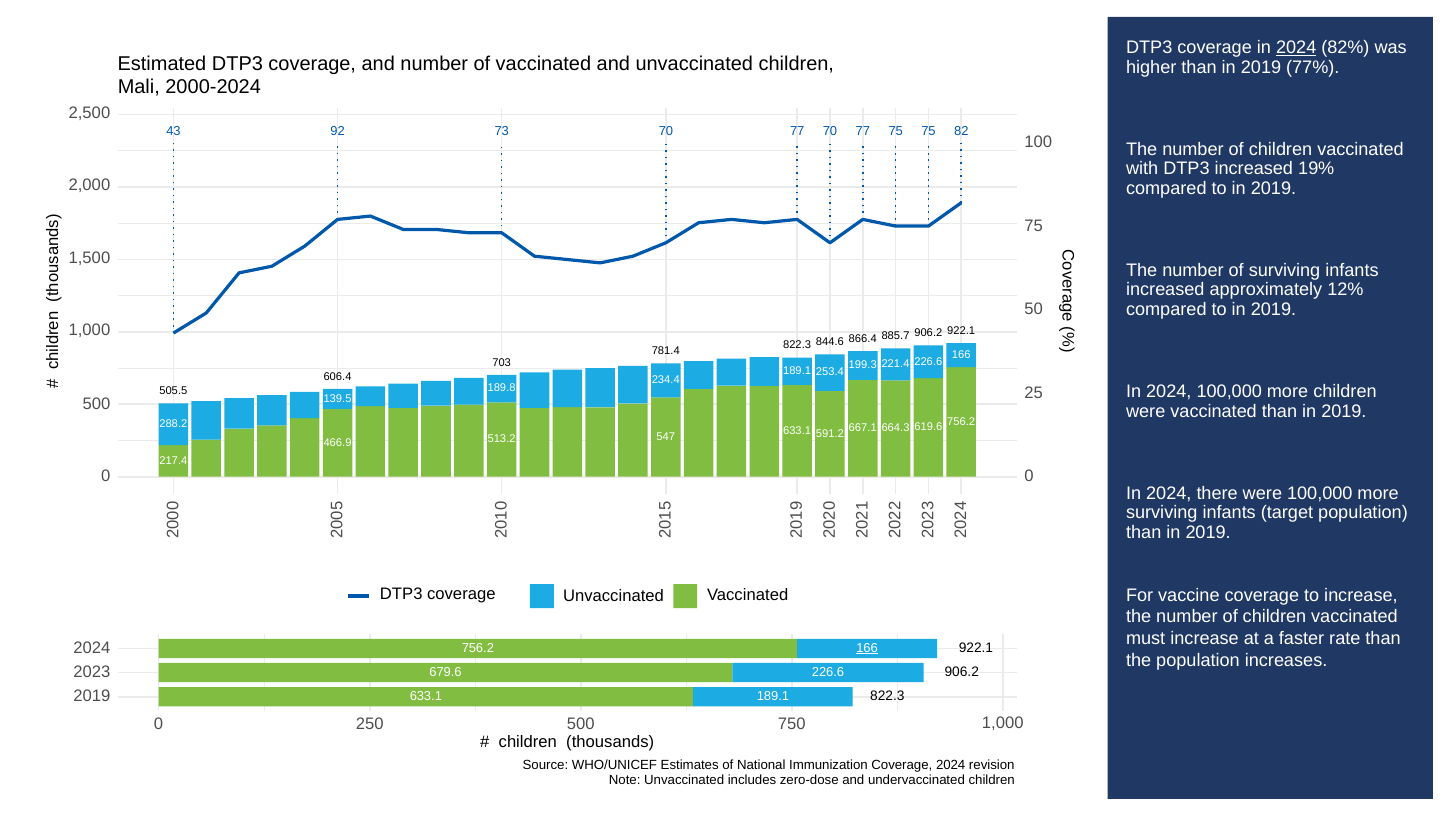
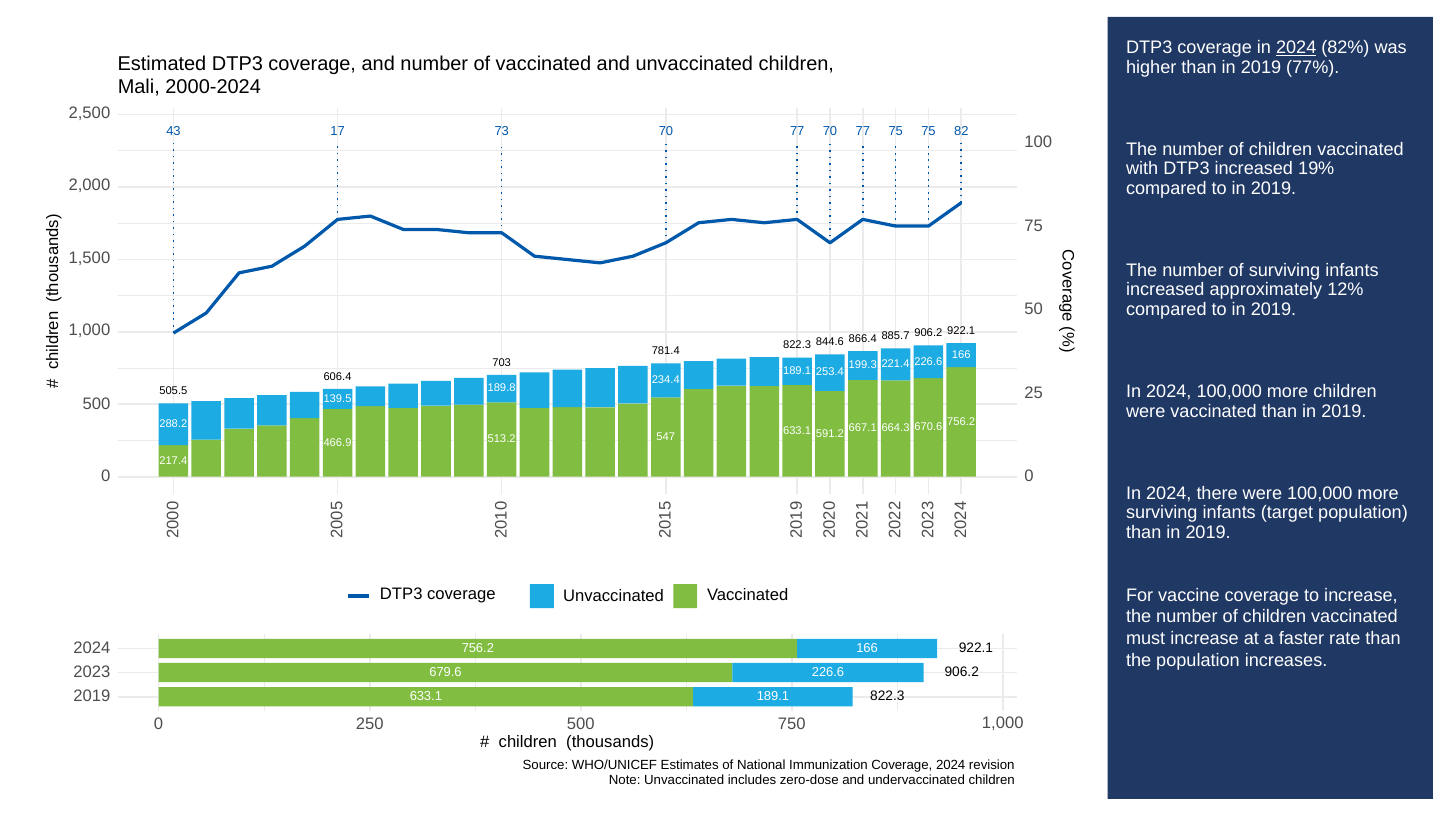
92: 92 -> 17
619.6: 619.6 -> 670.6
166 at (867, 648) underline: present -> none
